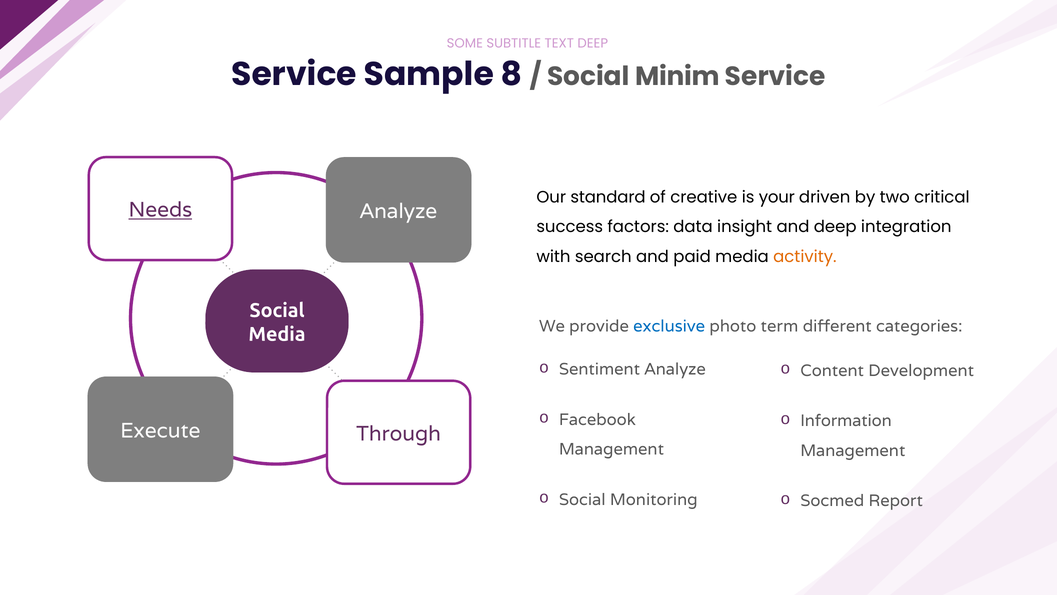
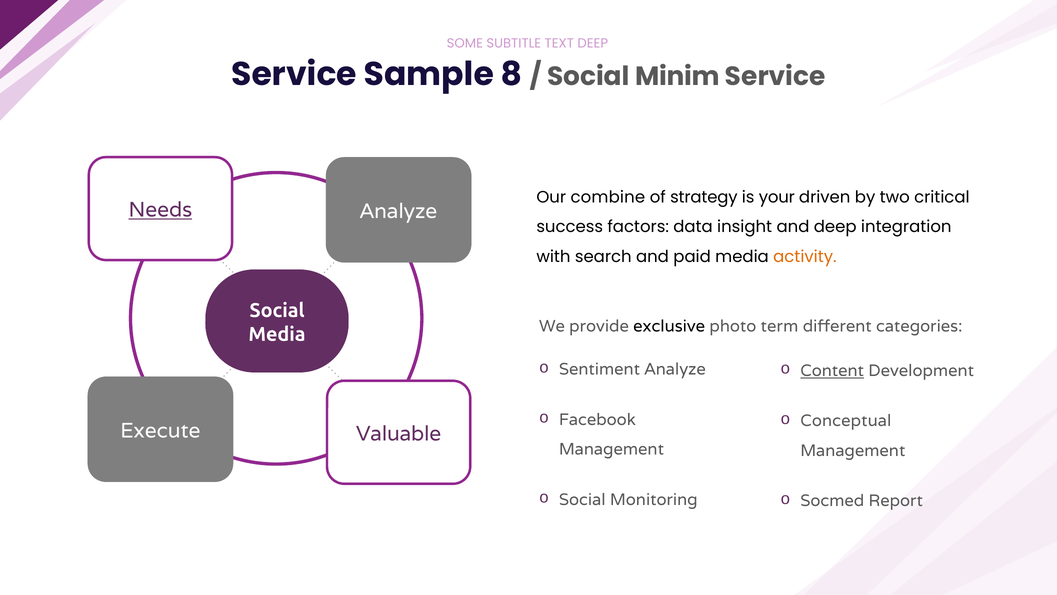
standard: standard -> combine
creative: creative -> strategy
exclusive colour: blue -> black
Content underline: none -> present
Information: Information -> Conceptual
Through: Through -> Valuable
